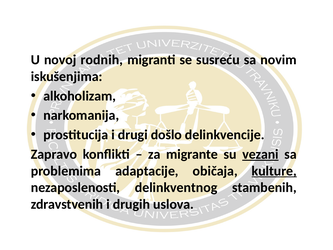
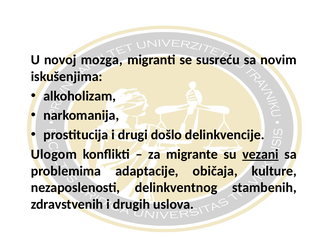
rodnih: rodnih -> mozga
Zapravo: Zapravo -> Ulogom
kulture underline: present -> none
